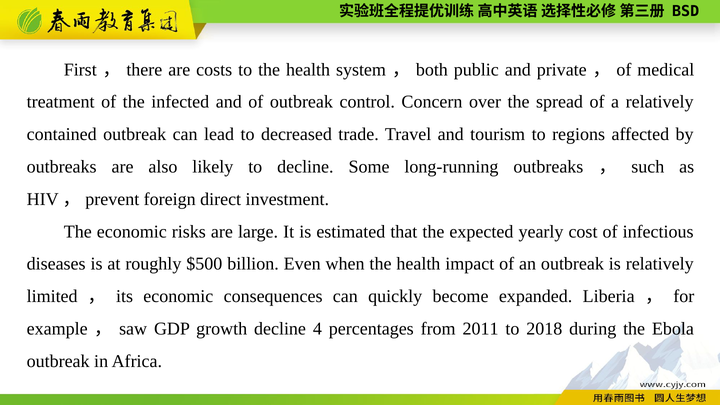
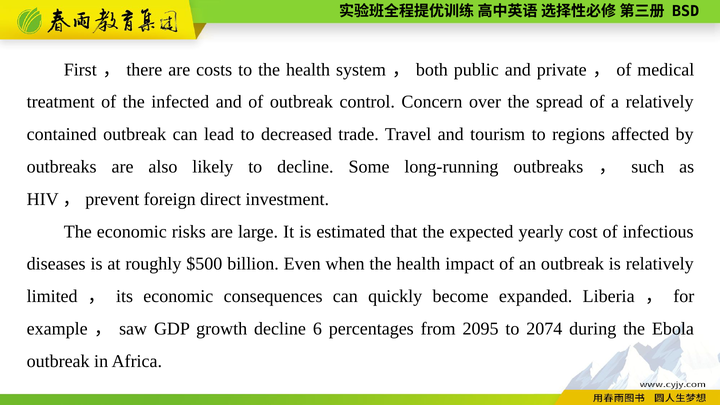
4: 4 -> 6
2011: 2011 -> 2095
2018: 2018 -> 2074
